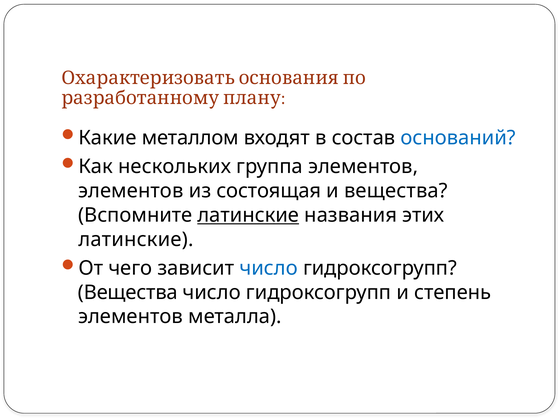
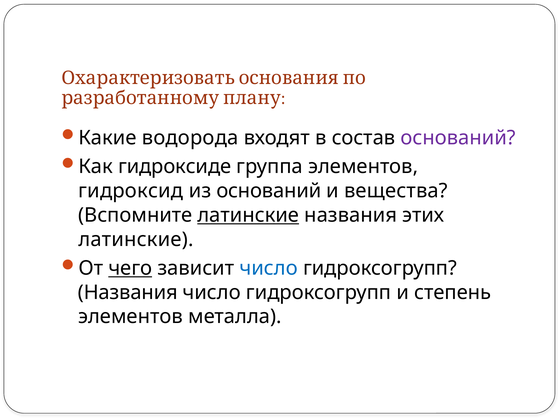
металлом: металлом -> водорода
оснований at (458, 138) colour: blue -> purple
нескольких: нескольких -> гидроксиде
элементов at (131, 191): элементов -> гидроксид
из состоящая: состоящая -> оснований
чего underline: none -> present
Вещества at (128, 293): Вещества -> Названия
